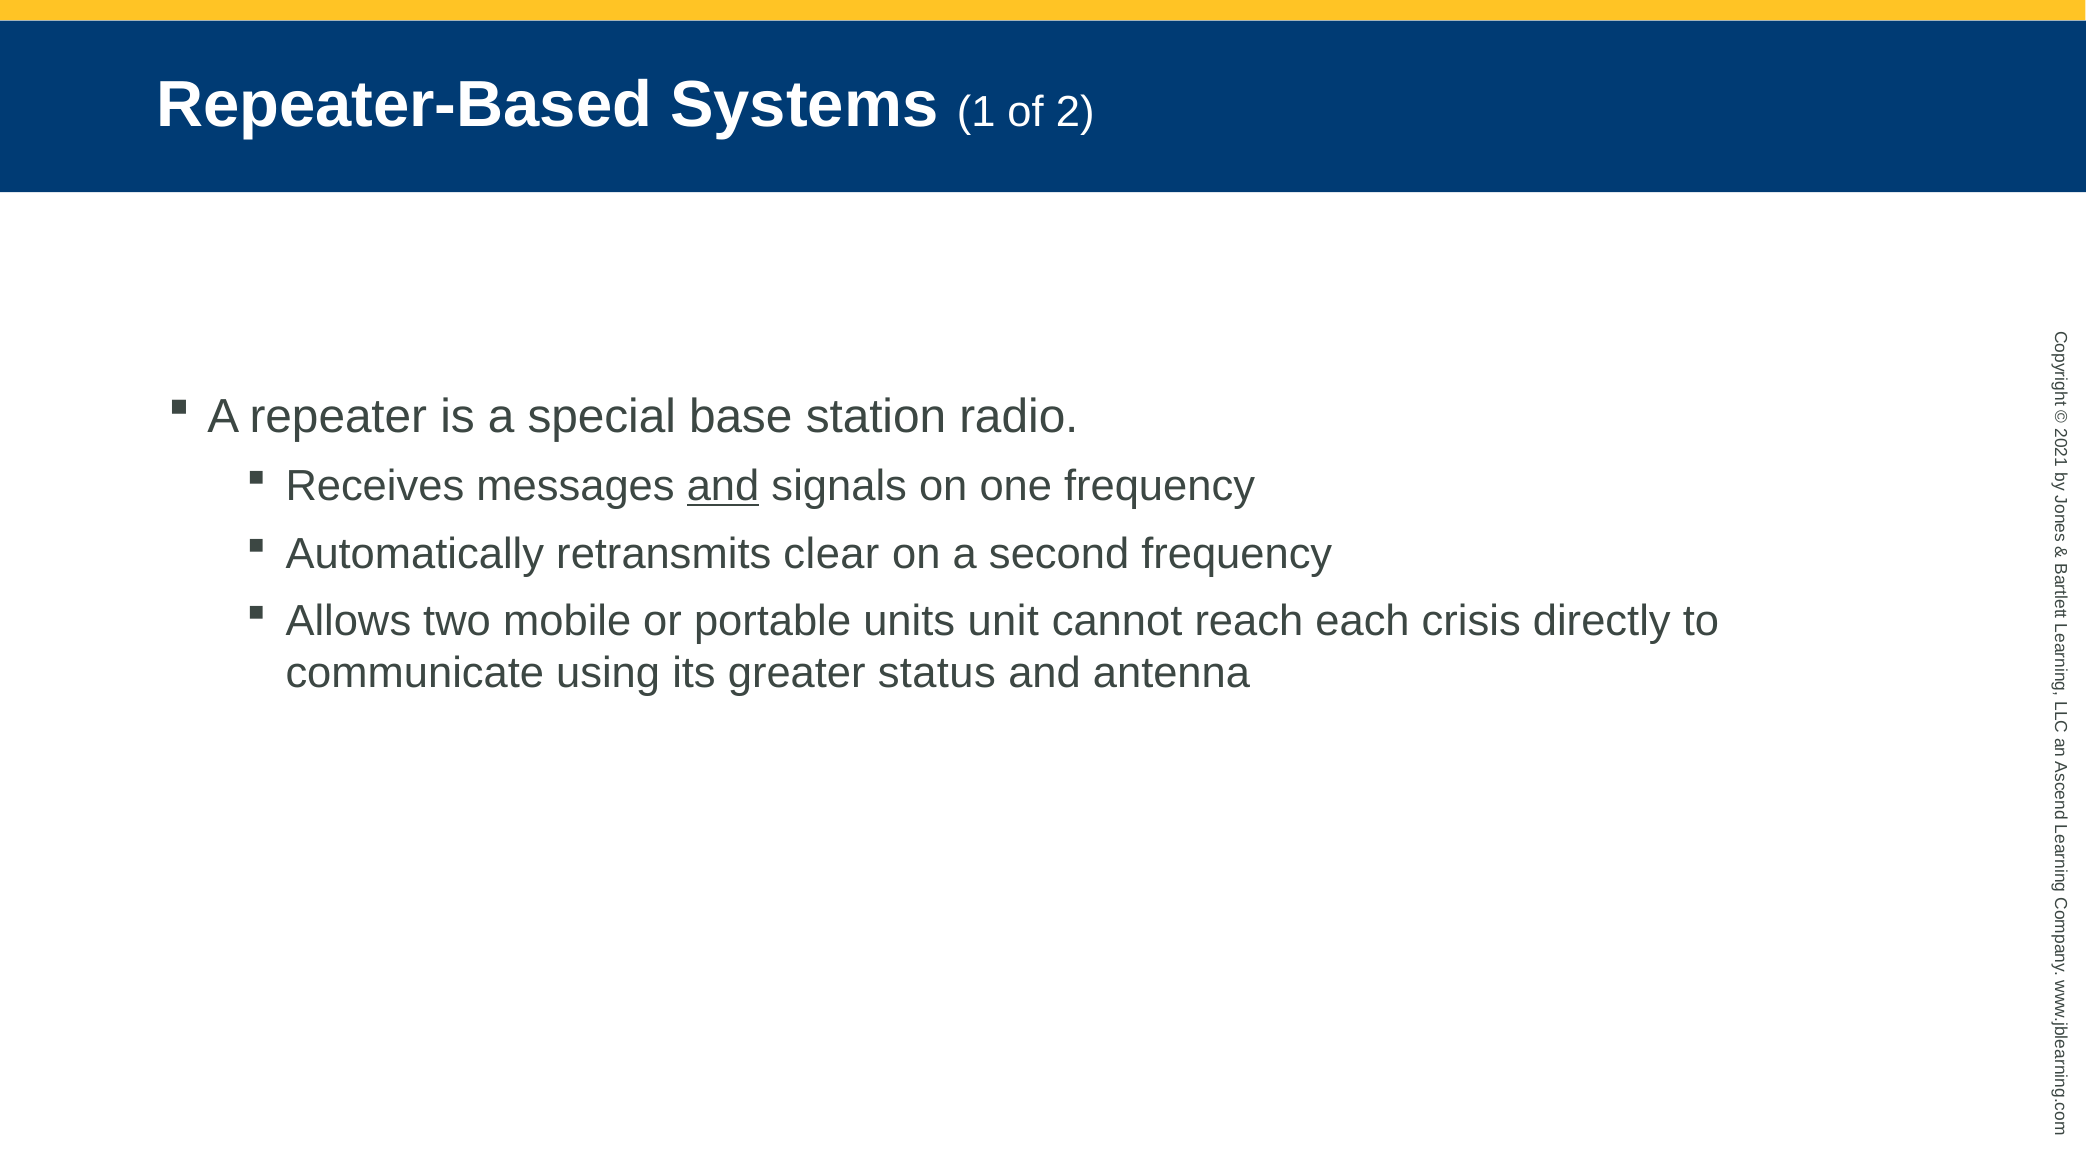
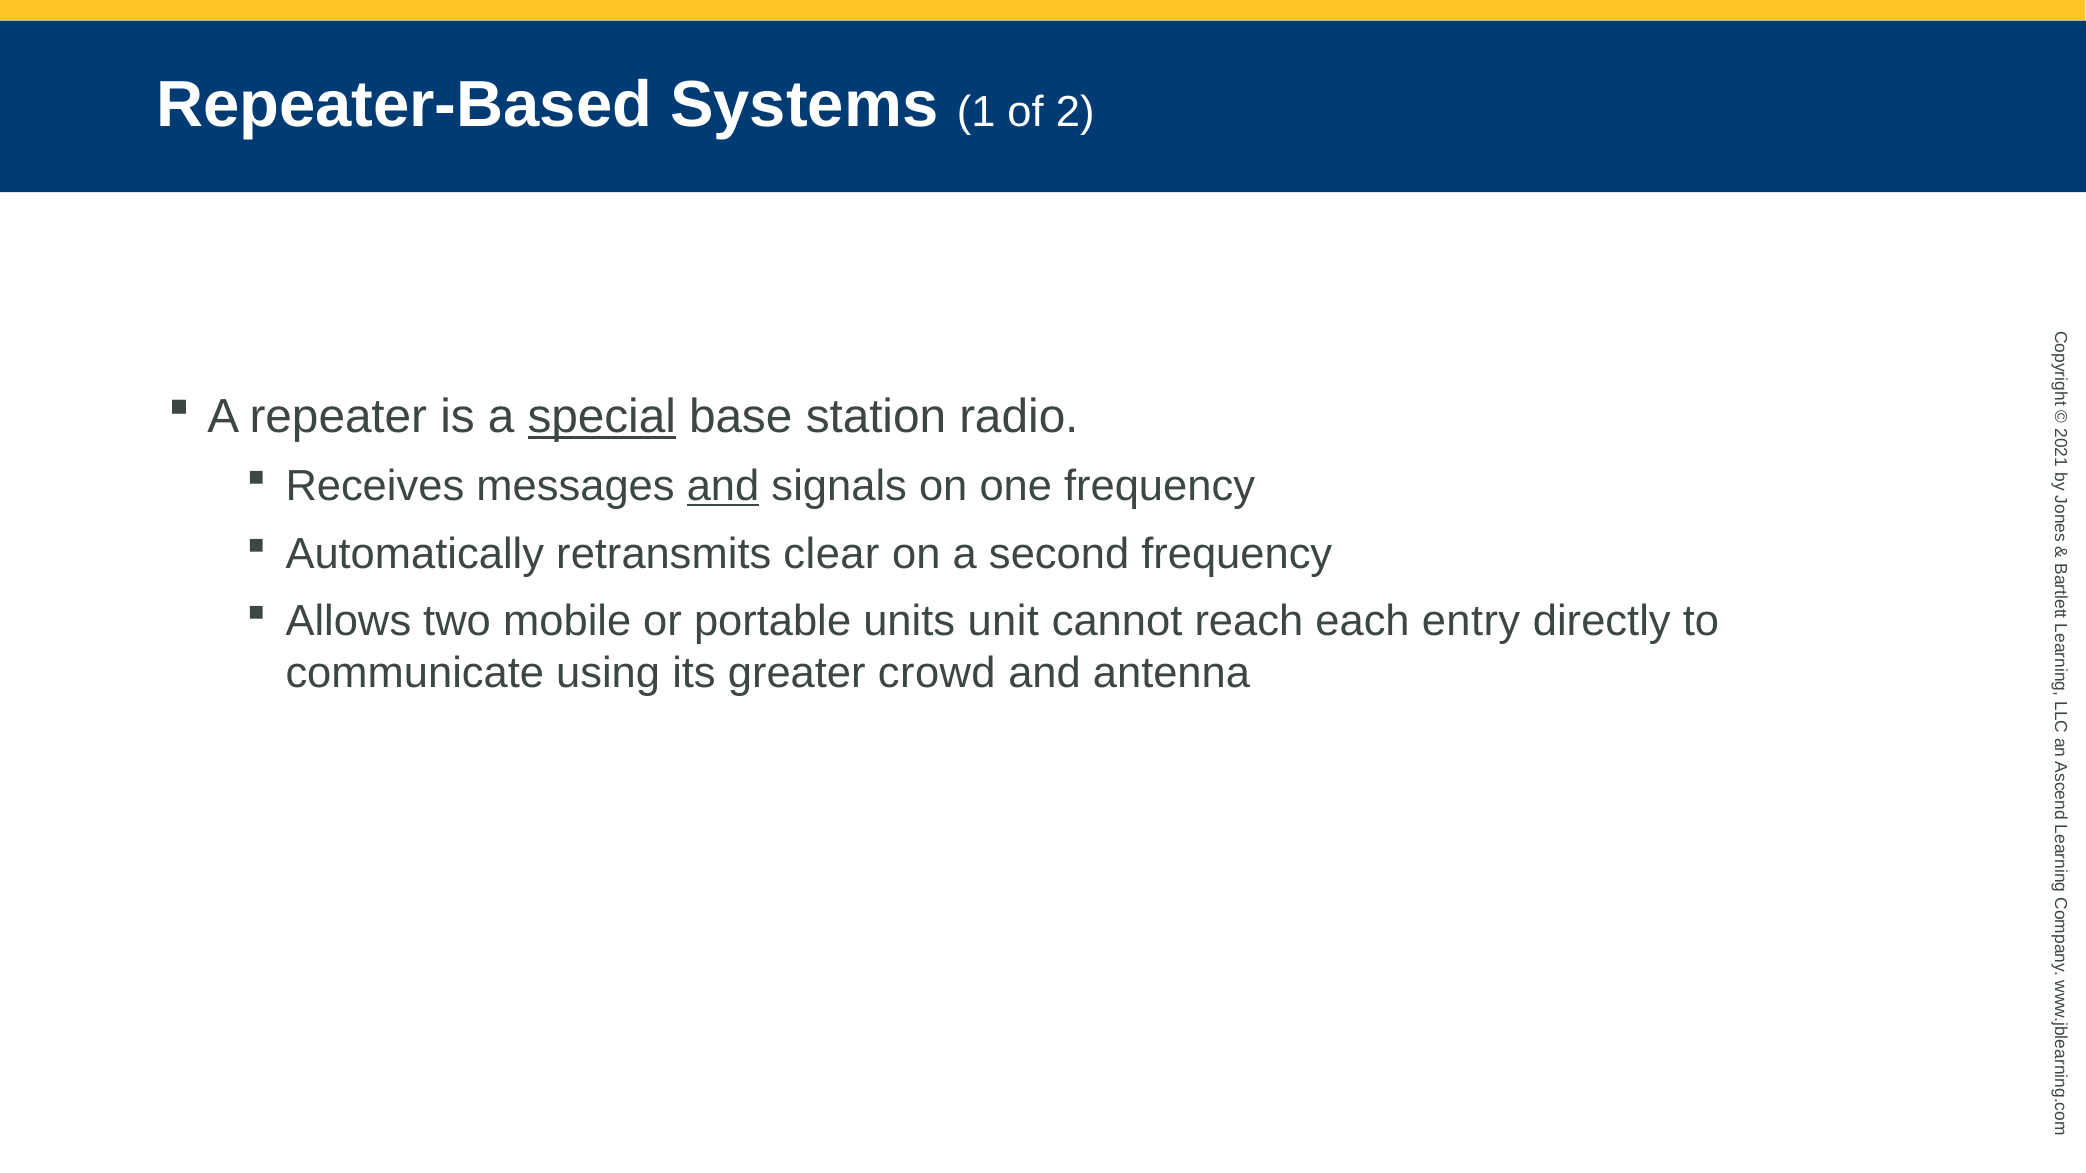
special underline: none -> present
crisis: crisis -> entry
status: status -> crowd
